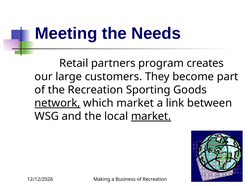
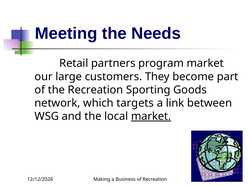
program creates: creates -> market
network underline: present -> none
which market: market -> targets
